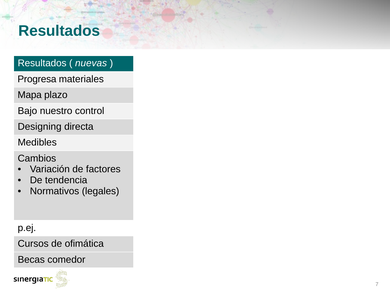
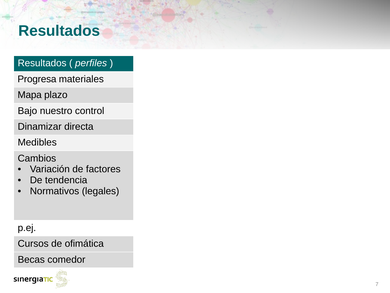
nuevas: nuevas -> perfiles
Designing: Designing -> Dinamizar
